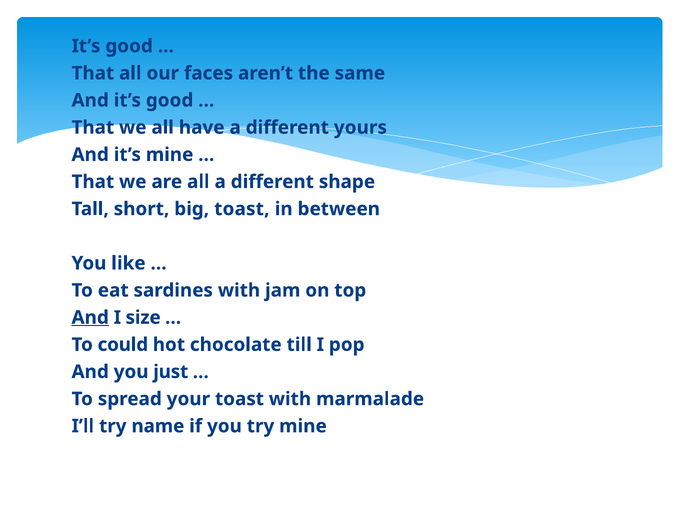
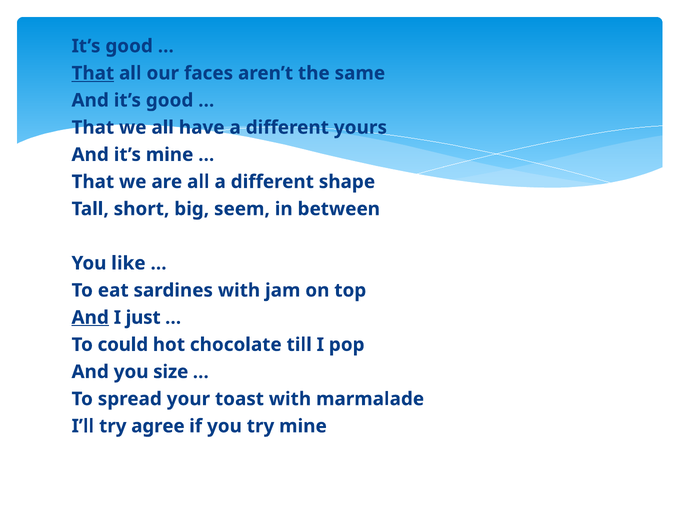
That at (93, 73) underline: none -> present
big toast: toast -> seem
size: size -> just
just: just -> size
name: name -> agree
